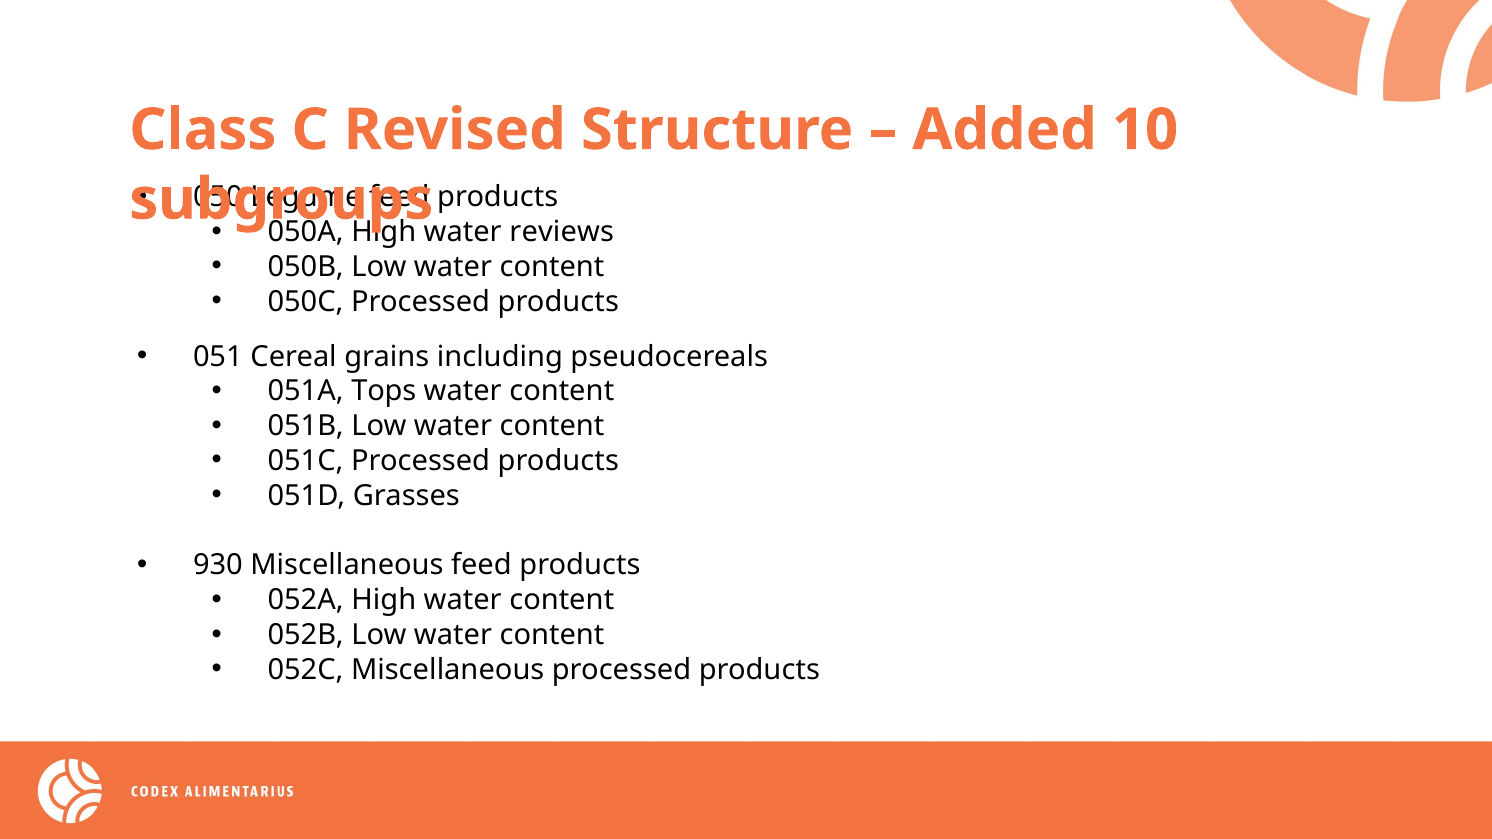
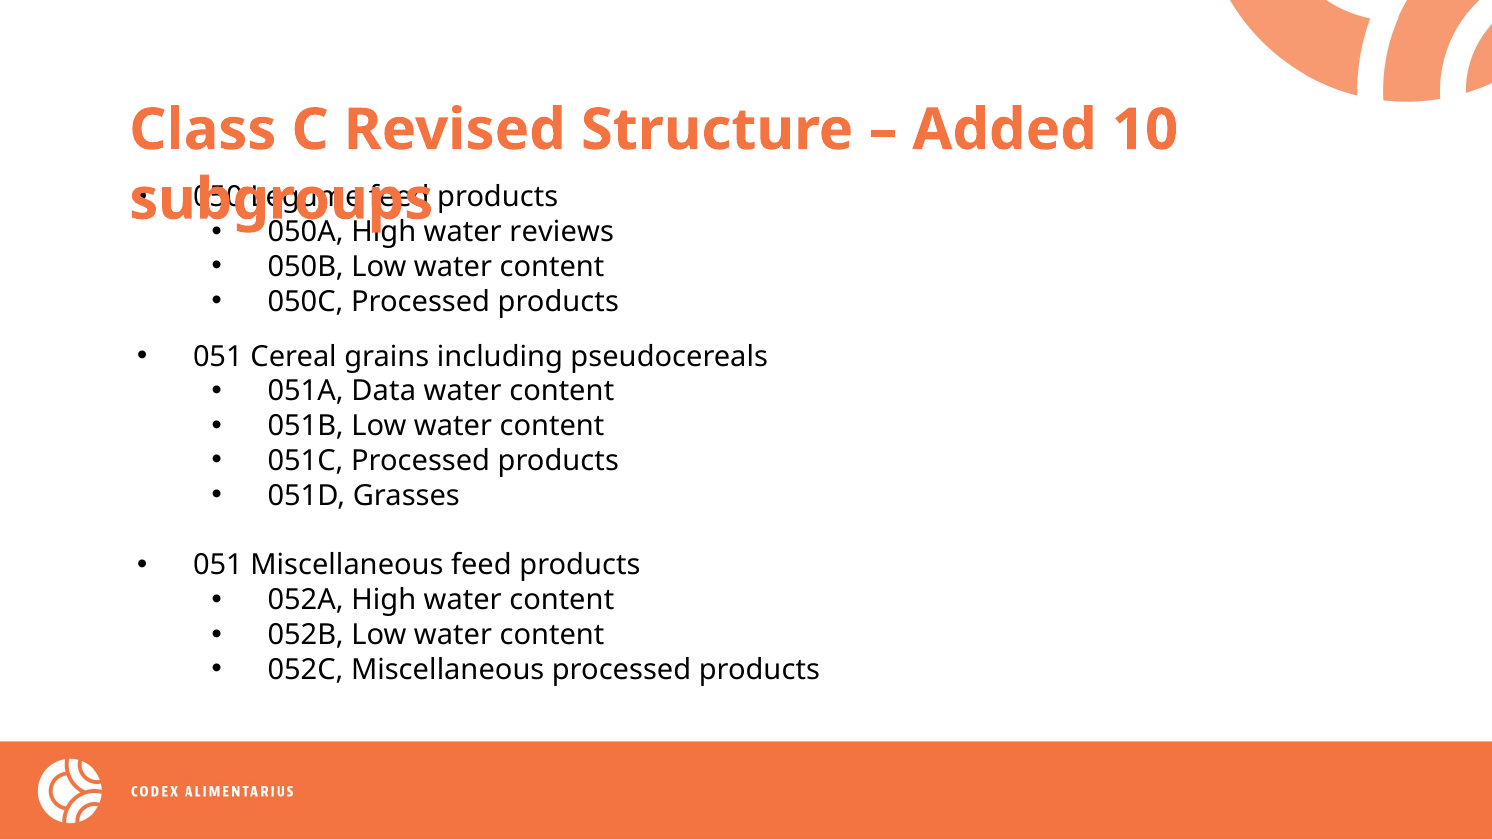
Tops: Tops -> Data
930 at (218, 566): 930 -> 051
